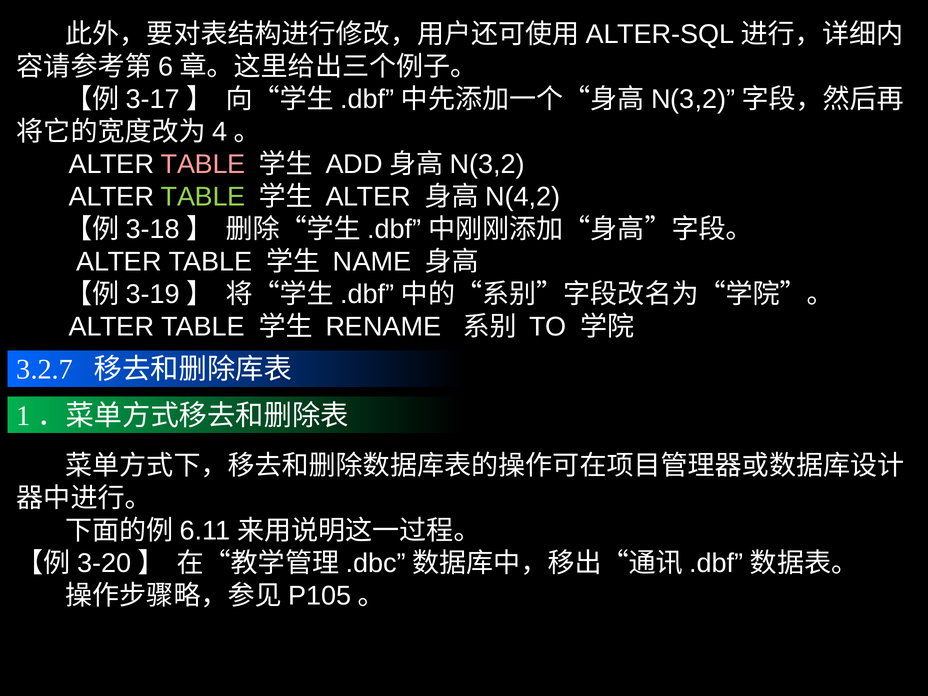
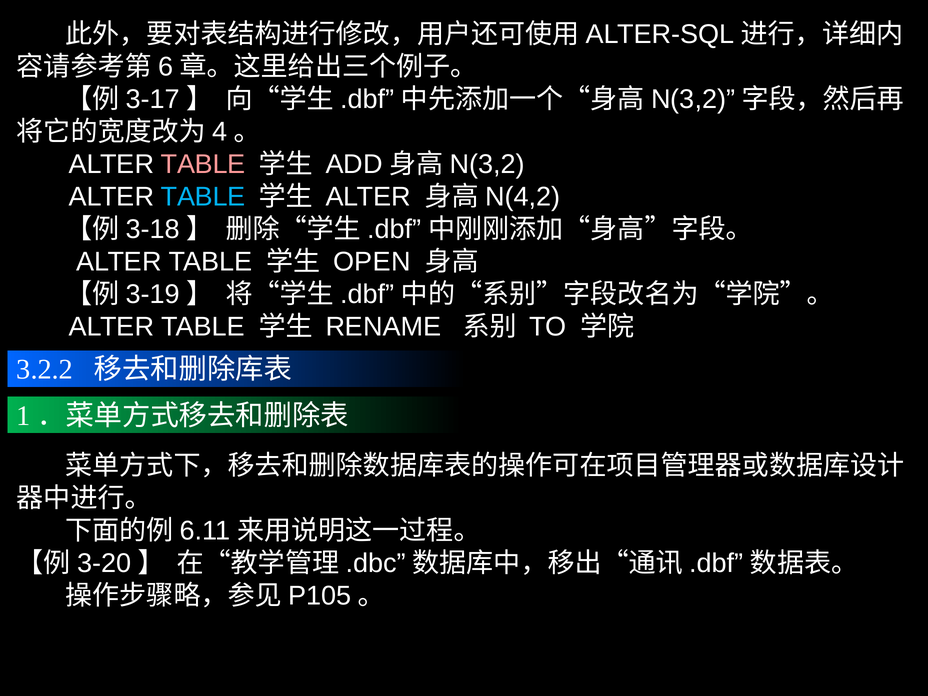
TABLE at (203, 197) colour: light green -> light blue
NAME: NAME -> OPEN
3.2.7: 3.2.7 -> 3.2.2
